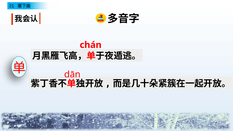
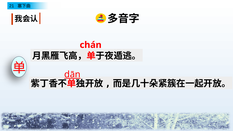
dān underline: none -> present
